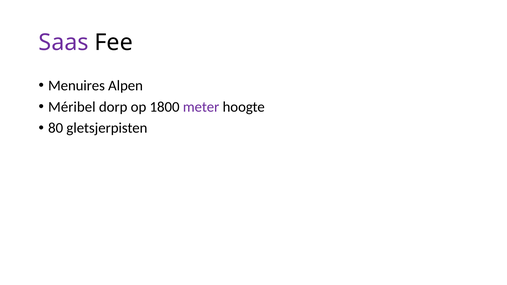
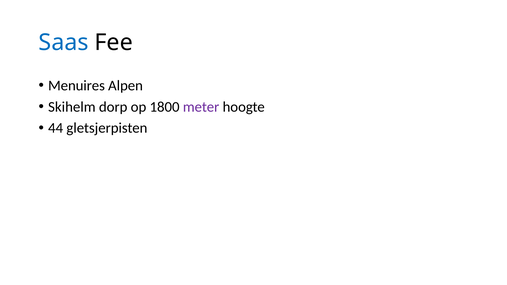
Saas colour: purple -> blue
Méribel: Méribel -> Skihelm
80: 80 -> 44
